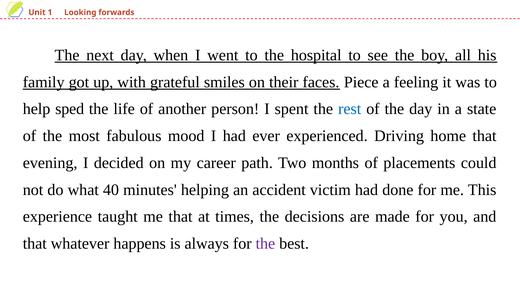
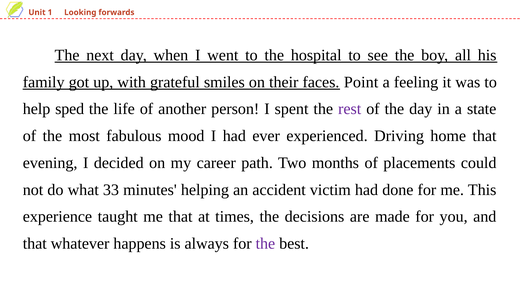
Piece: Piece -> Point
rest colour: blue -> purple
40: 40 -> 33
